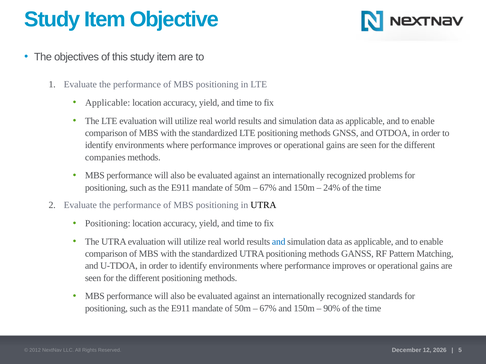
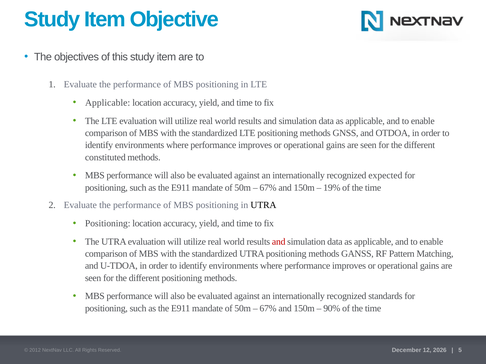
companies: companies -> constituted
problems: problems -> expected
24%: 24% -> 19%
and at (279, 242) colour: blue -> red
